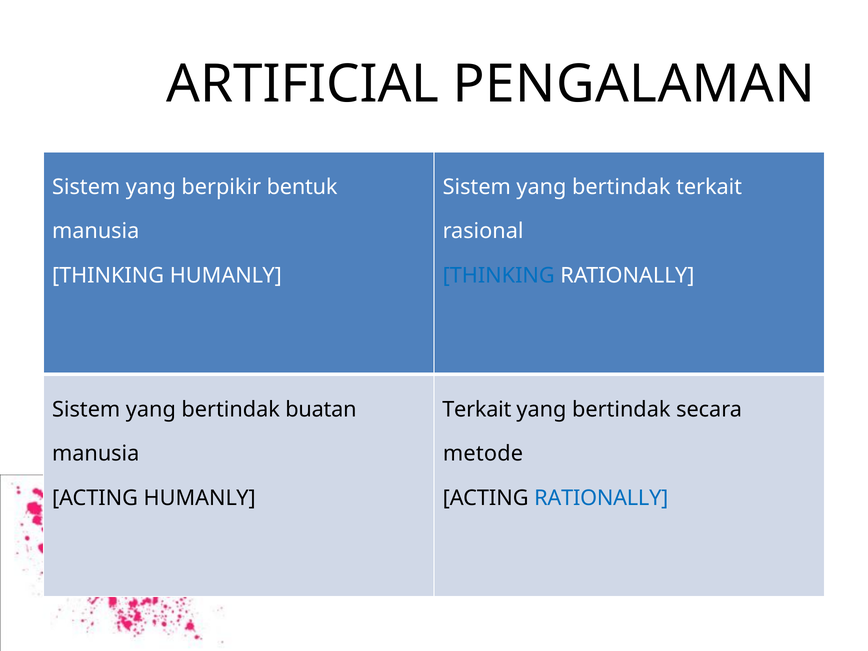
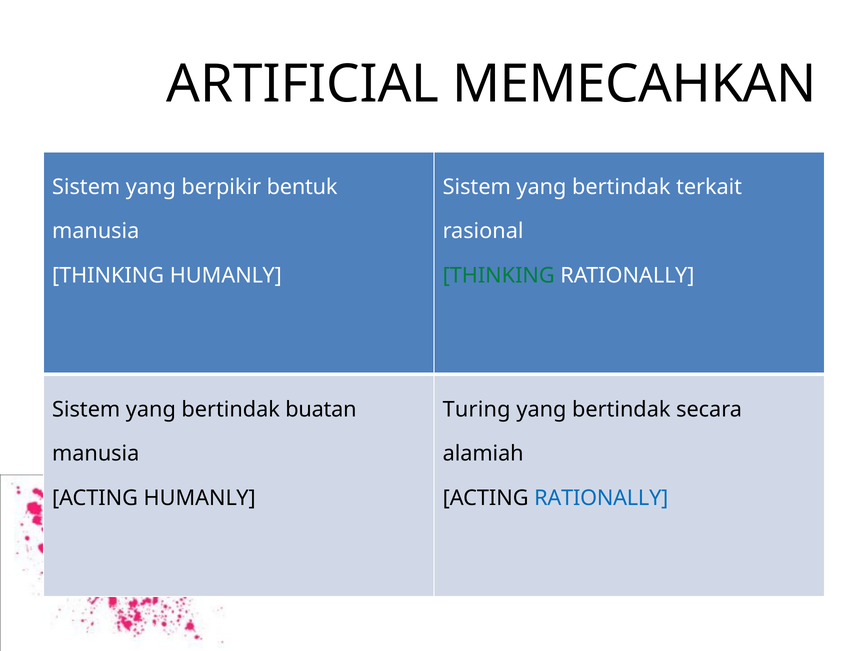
PENGALAMAN: PENGALAMAN -> MEMECAHKAN
THINKING at (499, 276) colour: blue -> green
Terkait at (477, 409): Terkait -> Turing
metode: metode -> alamiah
